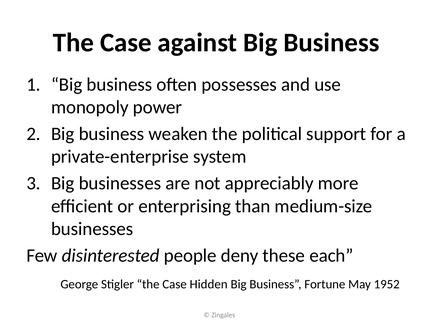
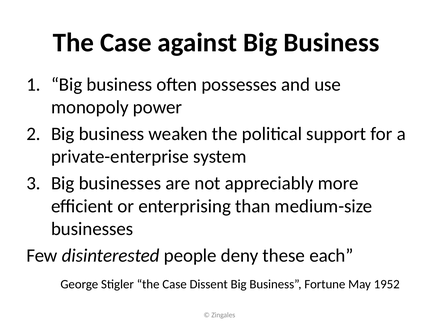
Hidden: Hidden -> Dissent
